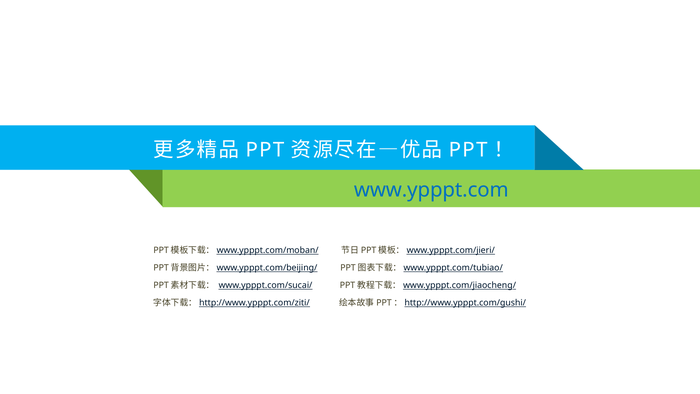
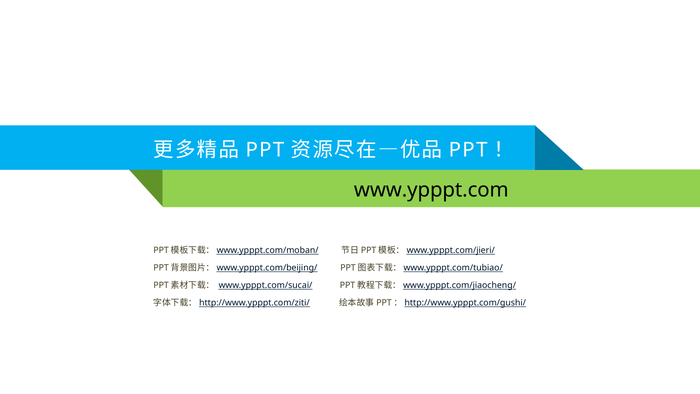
www.ypppt.com colour: blue -> black
